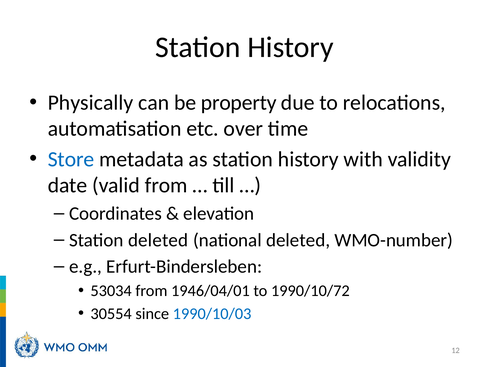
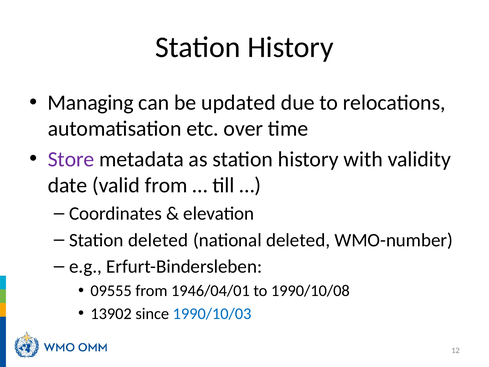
Physically: Physically -> Managing
property: property -> updated
Store colour: blue -> purple
53034: 53034 -> 09555
1990/10/72: 1990/10/72 -> 1990/10/08
30554: 30554 -> 13902
